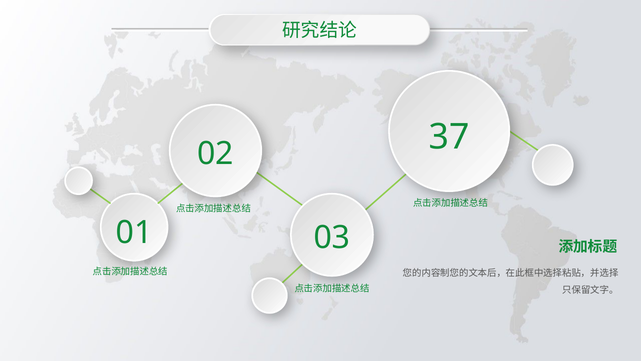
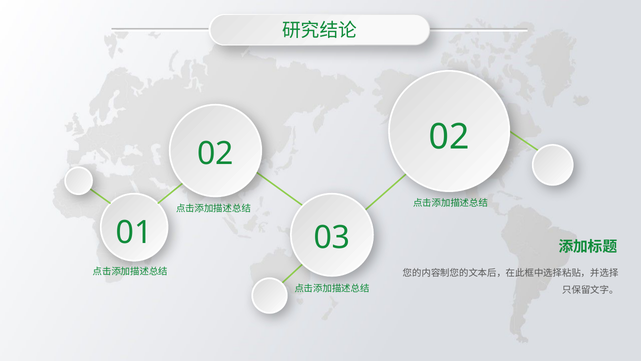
02 37: 37 -> 02
